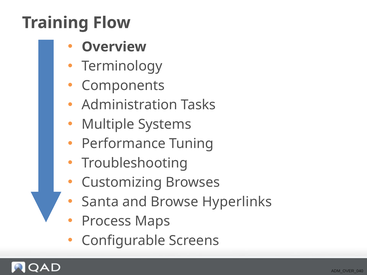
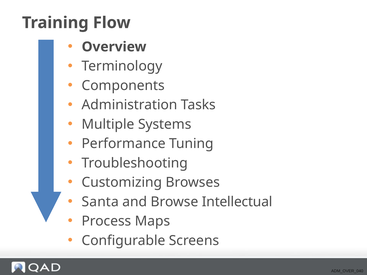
Hyperlinks: Hyperlinks -> Intellectual
